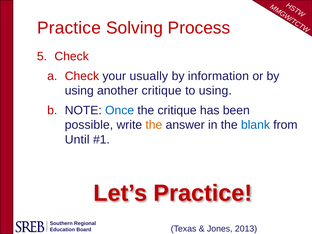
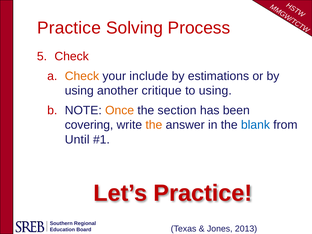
Check at (82, 76) colour: red -> orange
usually: usually -> include
information: information -> estimations
Once colour: blue -> orange
the critique: critique -> section
possible: possible -> covering
